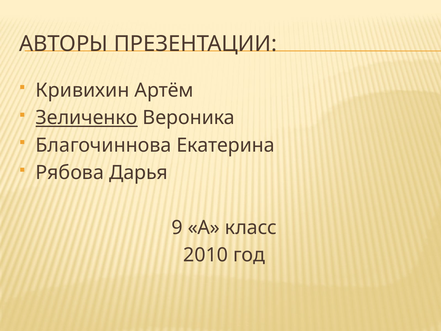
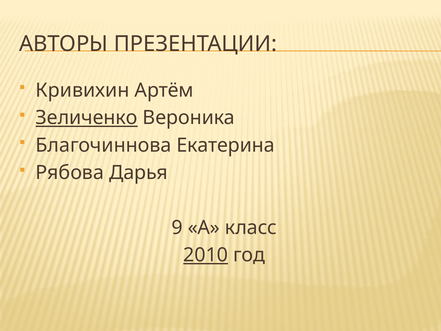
2010 underline: none -> present
